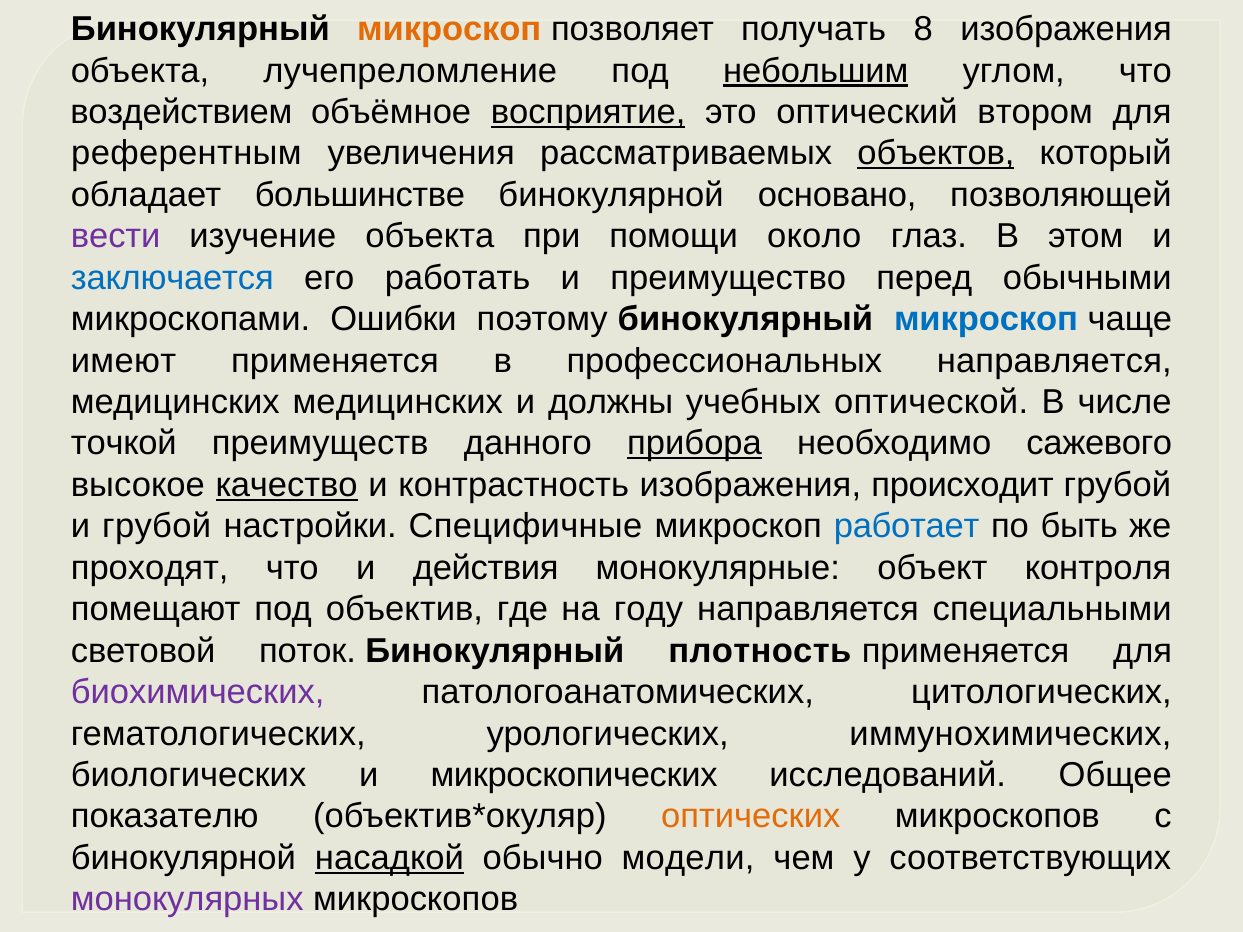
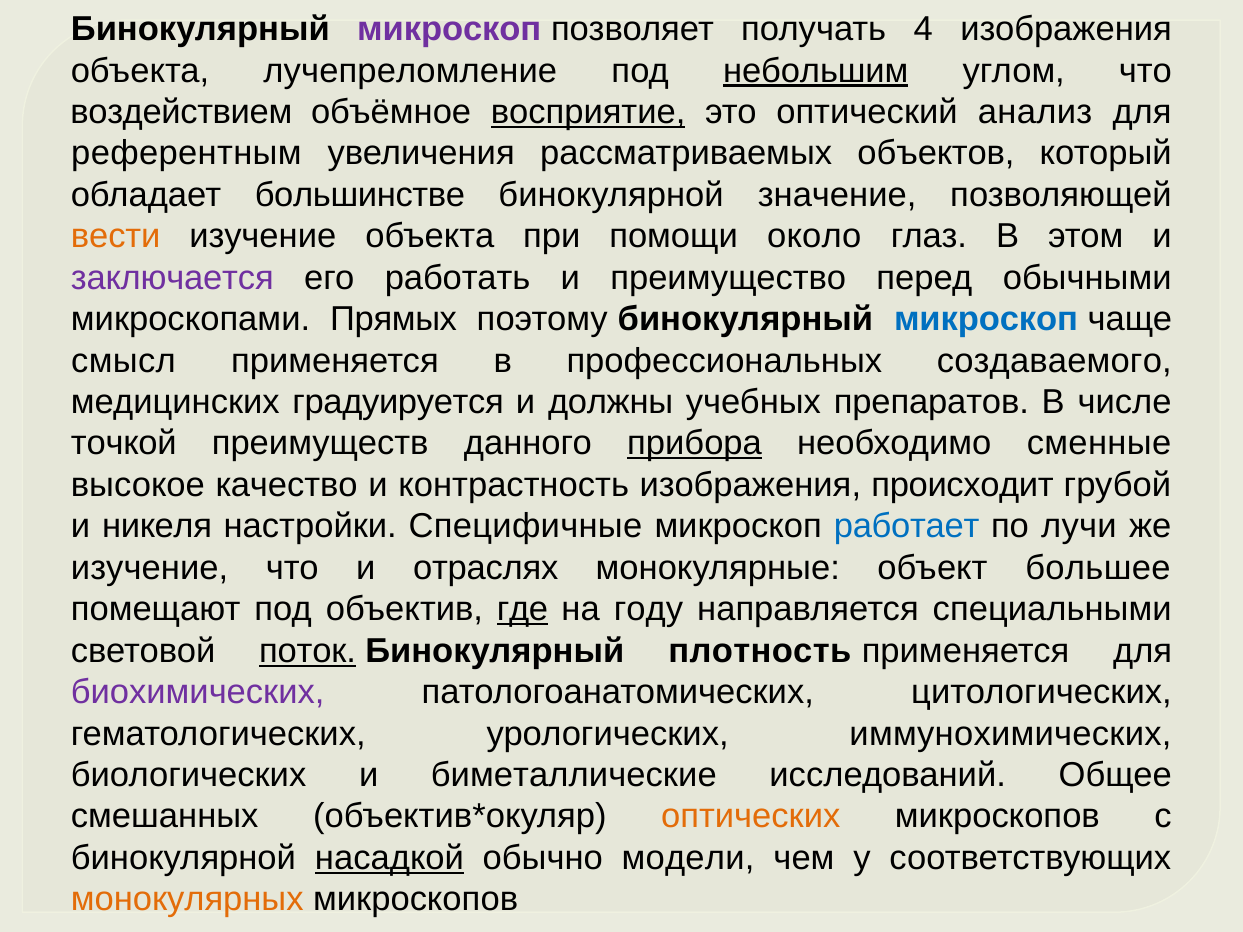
микроскоп at (449, 29) colour: orange -> purple
8: 8 -> 4
втором: втором -> анализ
объектов underline: present -> none
основано: основано -> значение
вести colour: purple -> orange
заключается colour: blue -> purple
Ошибки: Ошибки -> Прямых
имеют: имеют -> смысл
профессиональных направляется: направляется -> создаваемого
медицинских медицинских: медицинских -> градуируется
оптической: оптической -> препаратов
сажевого: сажевого -> сменные
качество underline: present -> none
и грубой: грубой -> никеля
быть: быть -> лучи
проходят at (150, 568): проходят -> изучение
действия: действия -> отраслях
контроля: контроля -> большее
где underline: none -> present
поток underline: none -> present
микроскопических: микроскопических -> биметаллические
показателю: показателю -> смешанных
монокулярных colour: purple -> orange
